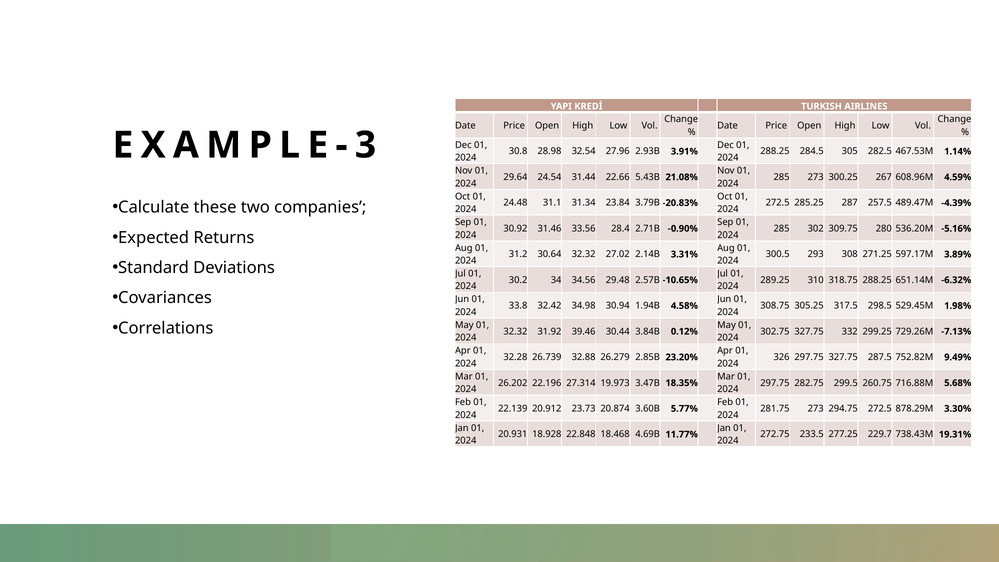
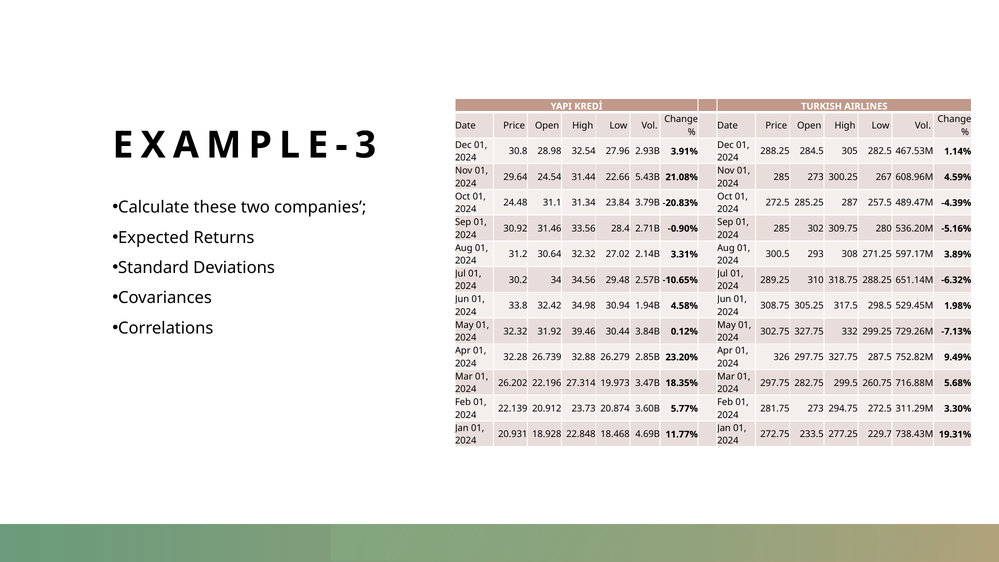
878.29M: 878.29M -> 311.29M
